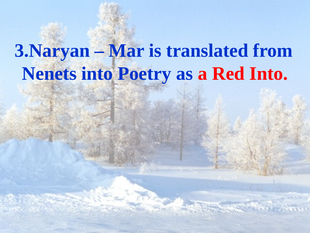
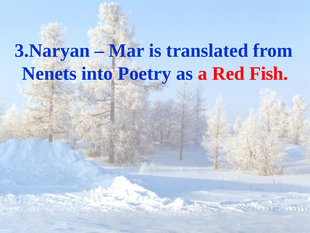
Red Into: Into -> Fish
